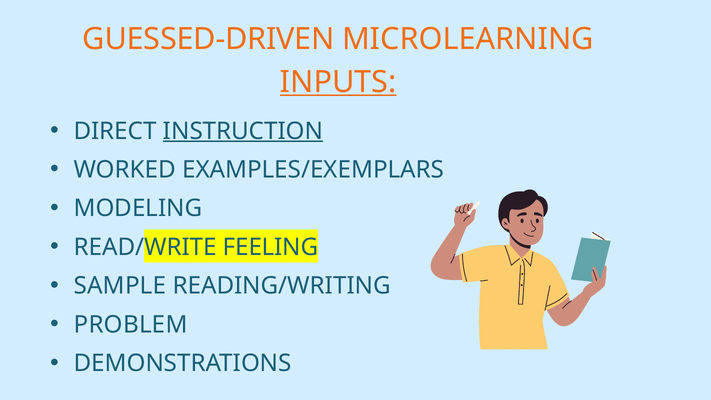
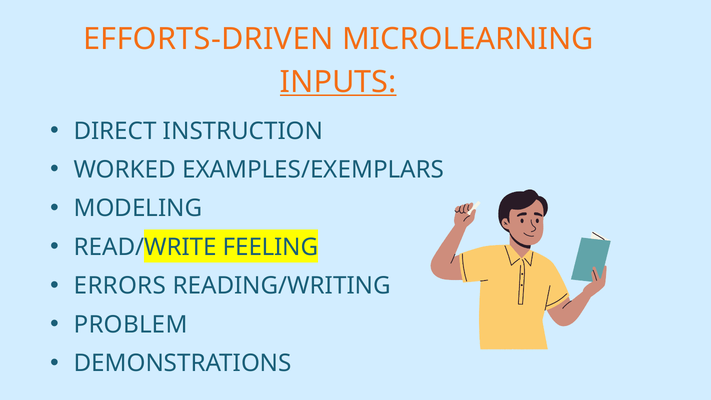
GUESSED-DRIVEN: GUESSED-DRIVEN -> EFFORTS-DRIVEN
INSTRUCTION underline: present -> none
SAMPLE: SAMPLE -> ERRORS
